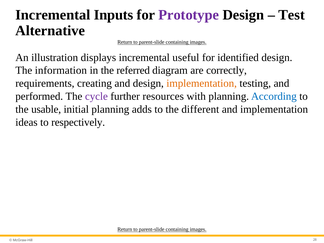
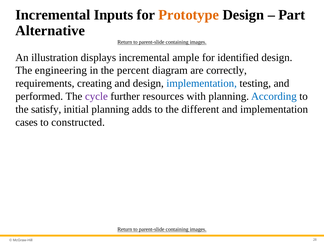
Prototype colour: purple -> orange
Test: Test -> Part
useful: useful -> ample
information: information -> engineering
referred: referred -> percent
implementation at (202, 83) colour: orange -> blue
usable: usable -> satisfy
ideas: ideas -> cases
respectively: respectively -> constructed
